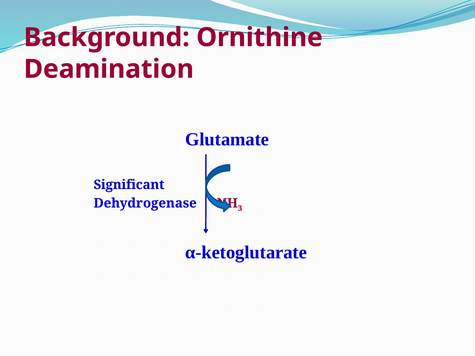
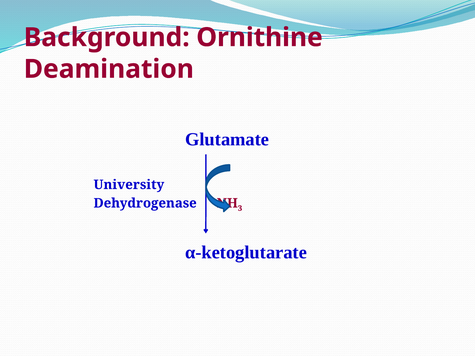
Significant: Significant -> University
